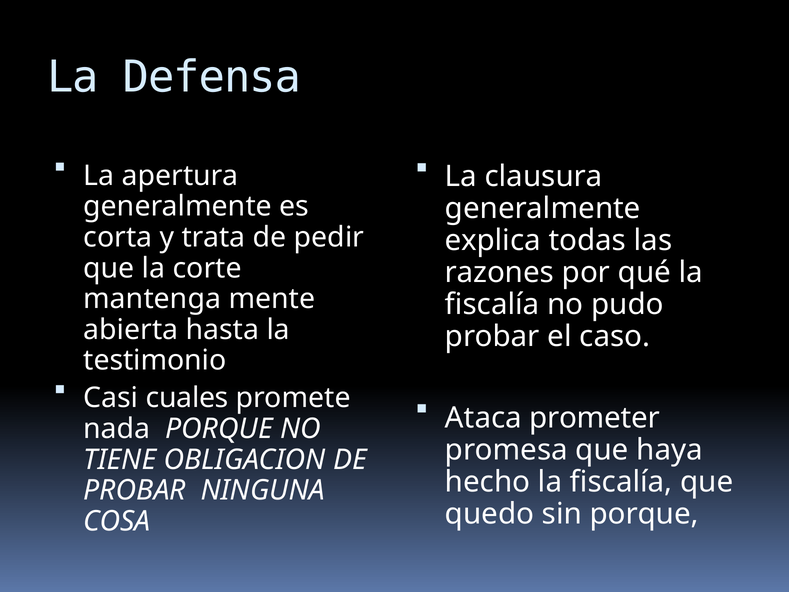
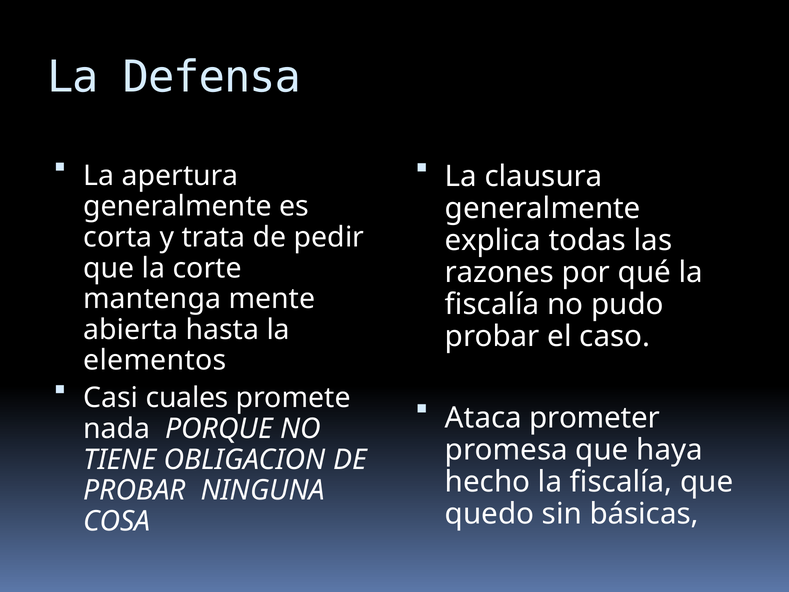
testimonio: testimonio -> elementos
sin porque: porque -> básicas
